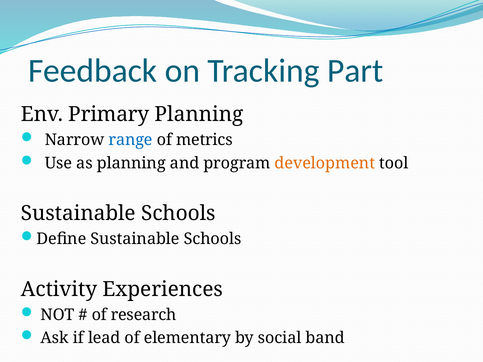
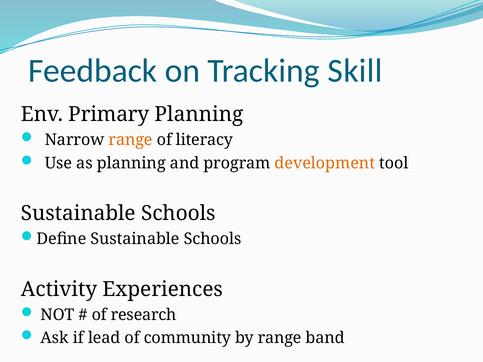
Part: Part -> Skill
range at (131, 140) colour: blue -> orange
metrics: metrics -> literacy
elementary: elementary -> community
by social: social -> range
